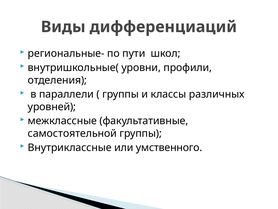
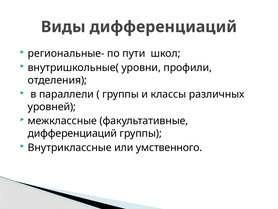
самостоятельной at (72, 133): самостоятельной -> дифференциаций
